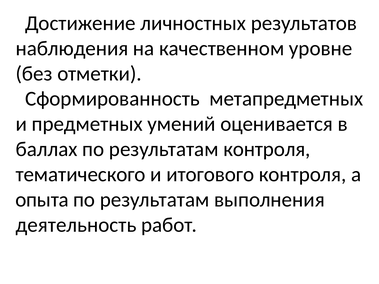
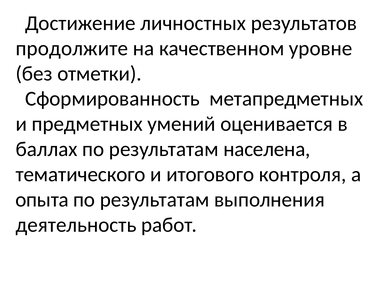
наблюдения: наблюдения -> продолжите
результатам контроля: контроля -> населена
